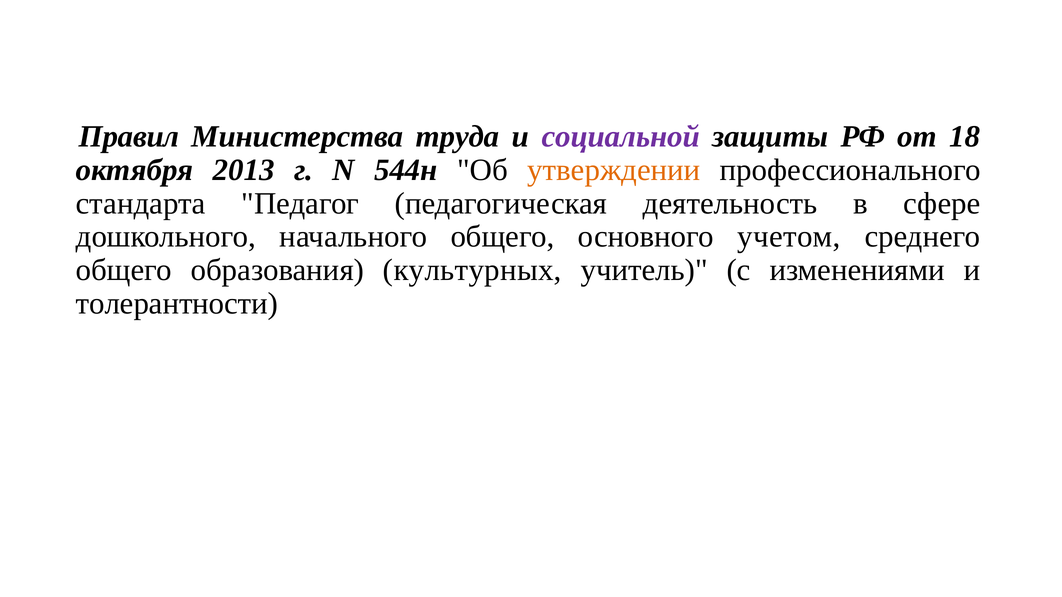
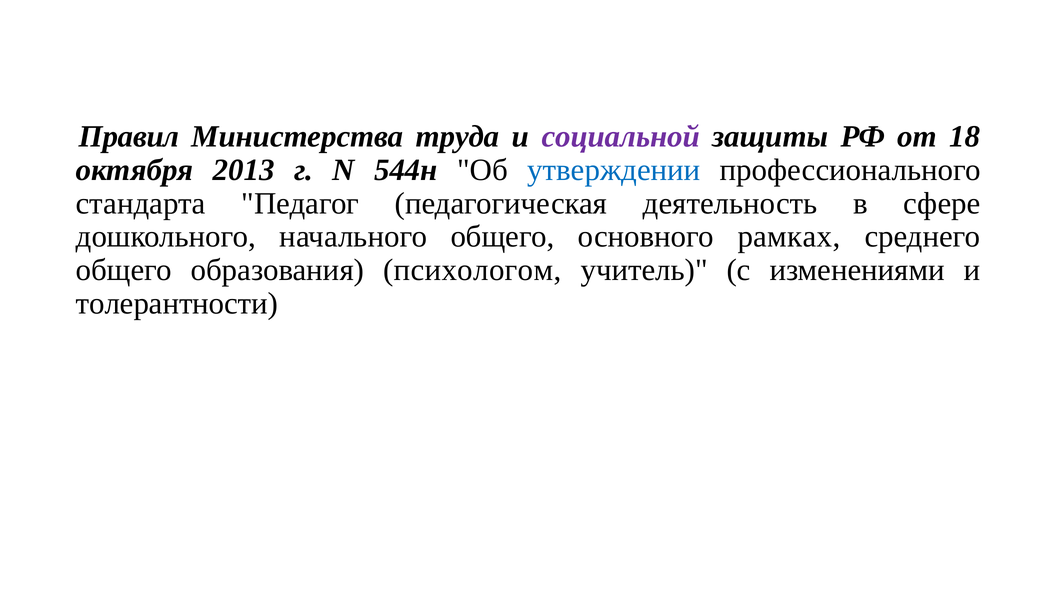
утверждении colour: orange -> blue
учетом: учетом -> рамках
культурных: культурных -> психологом
